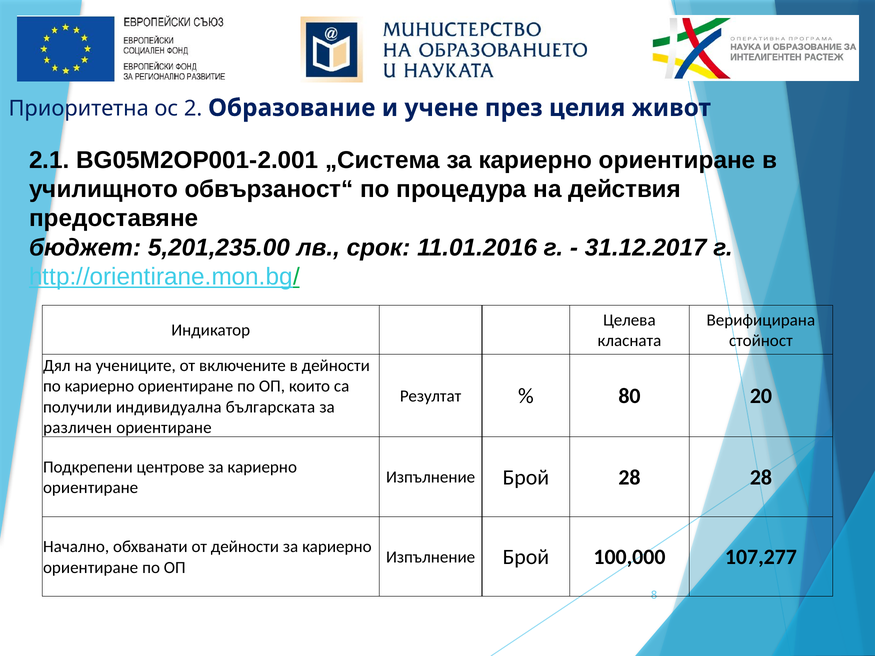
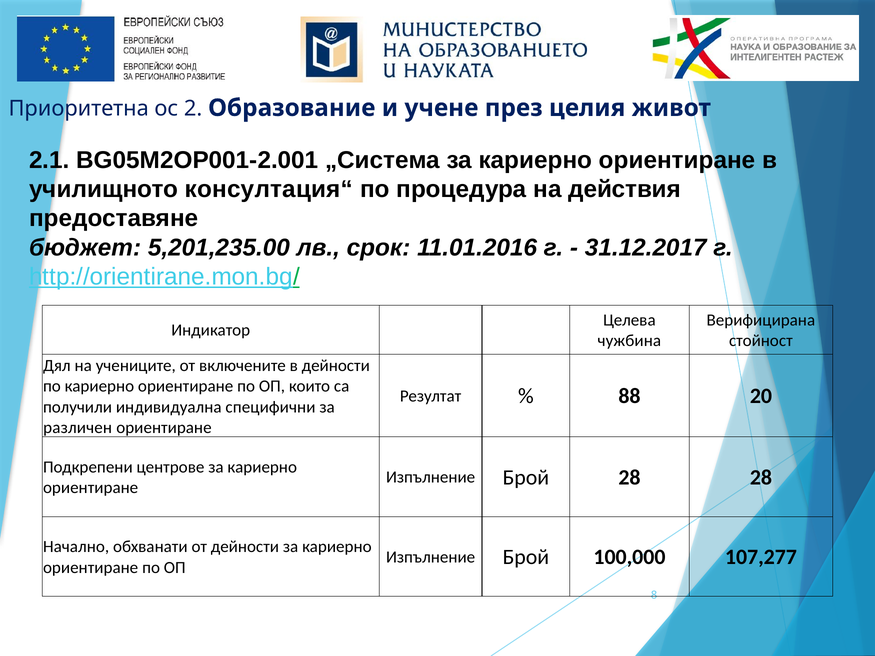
обвързаност“: обвързаност“ -> консултация“
класната: класната -> чужбина
80: 80 -> 88
българската: българската -> специфични
